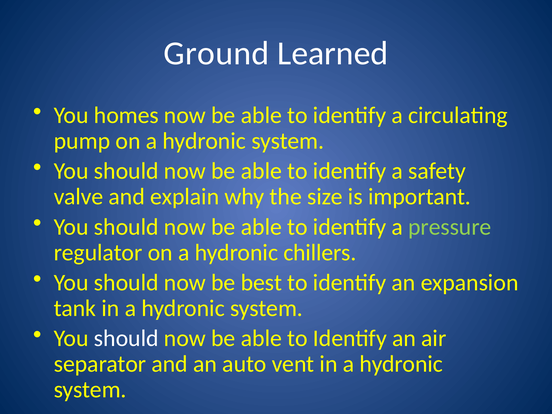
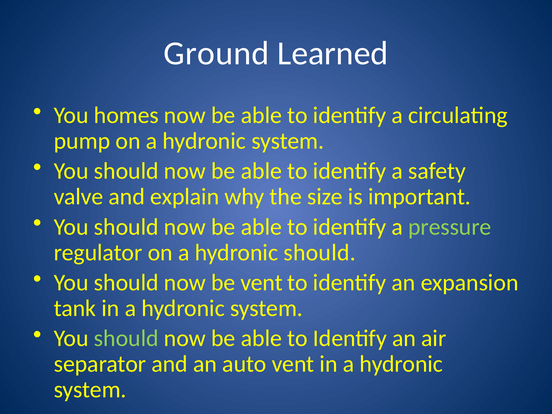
hydronic chillers: chillers -> should
be best: best -> vent
should at (126, 338) colour: white -> light green
